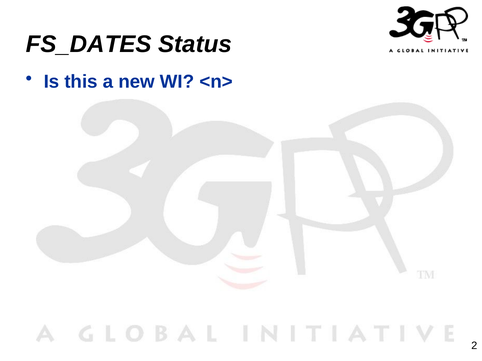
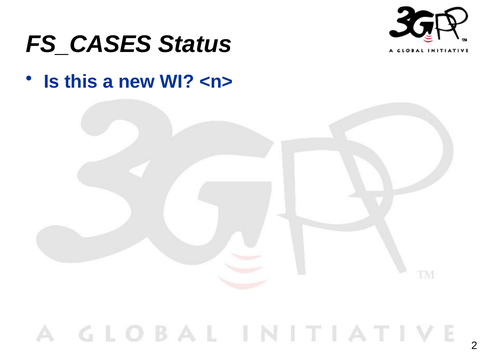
FS_DATES: FS_DATES -> FS_CASES
